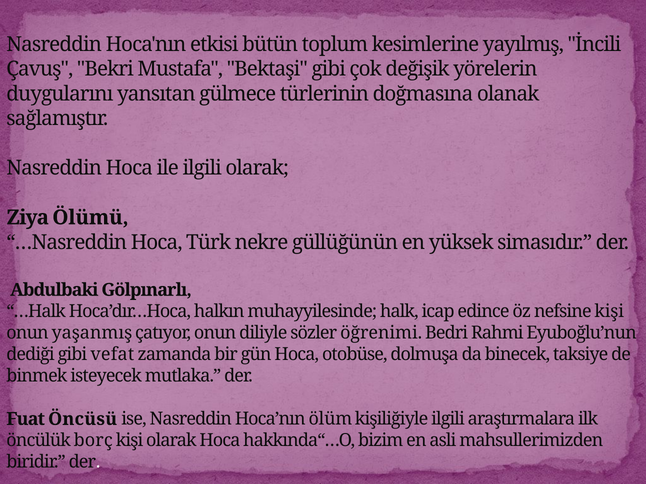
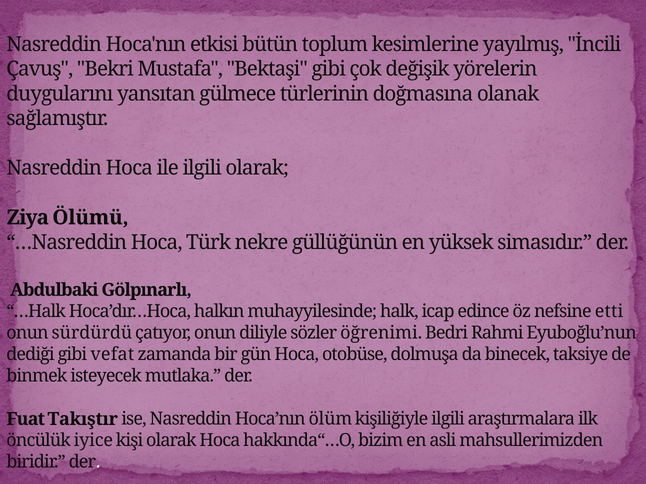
nefsine kişi: kişi -> etti
yaşanmış: yaşanmış -> sürdürdü
Öncüsü: Öncüsü -> Takıştır
borç: borç -> iyice
